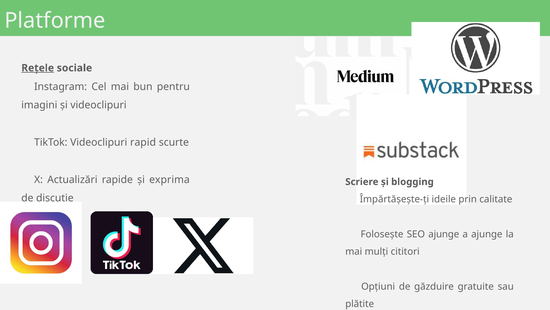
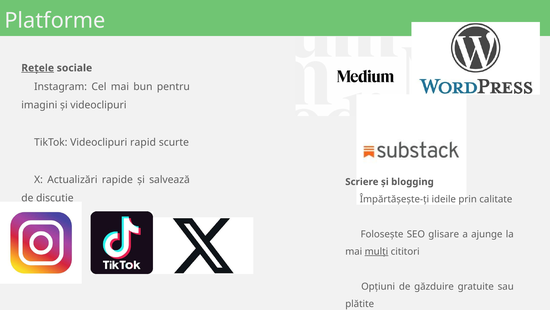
exprima: exprima -> salvează
SEO ajunge: ajunge -> glisare
mulți underline: none -> present
